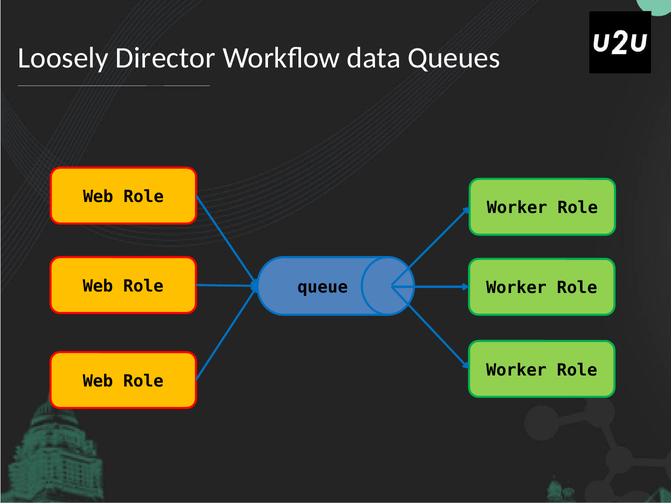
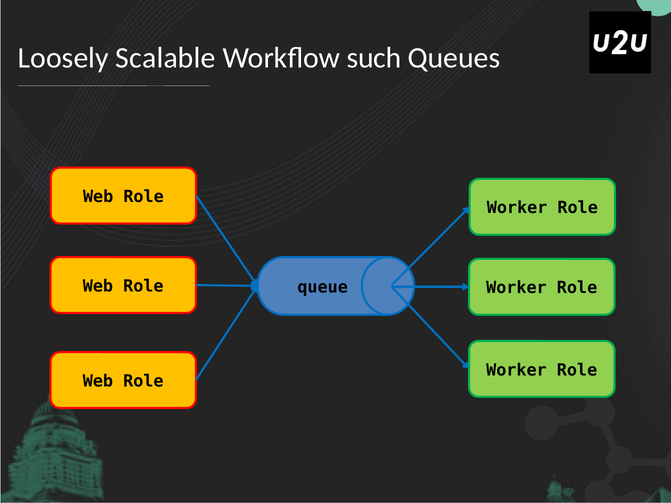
Director: Director -> Scalable
data: data -> such
